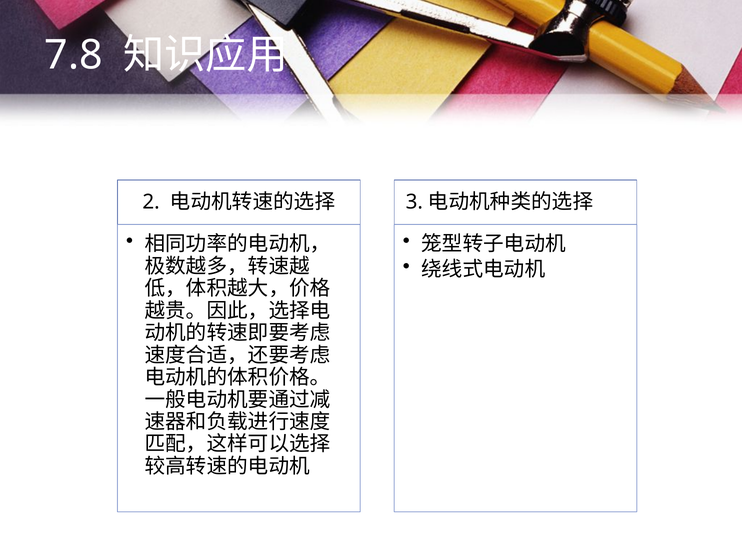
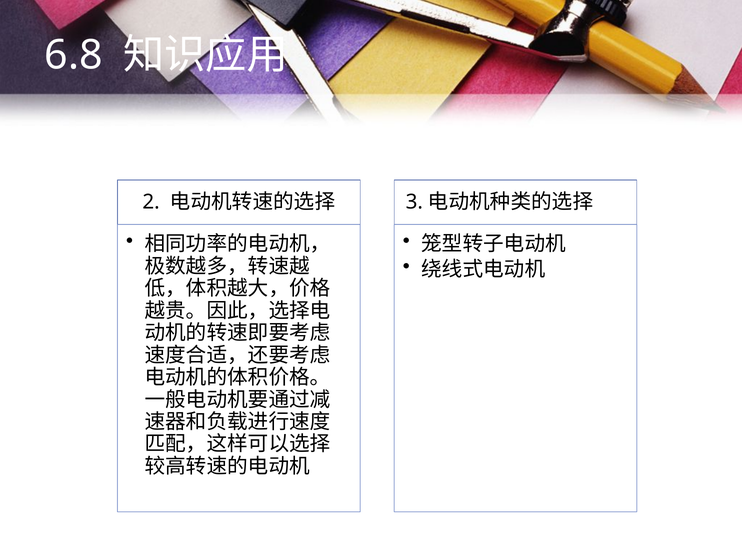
7.8: 7.8 -> 6.8
